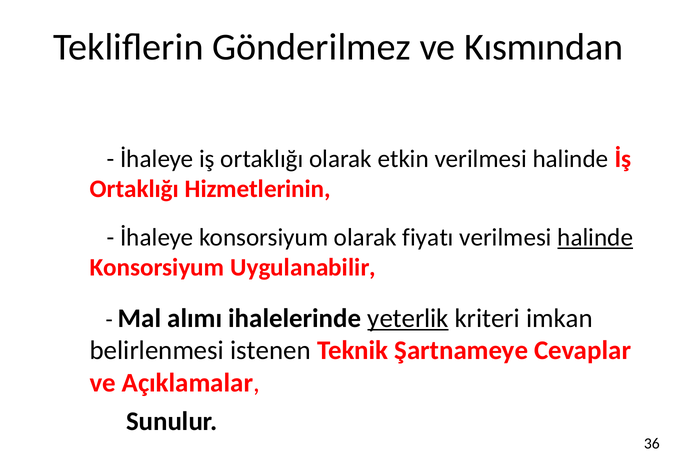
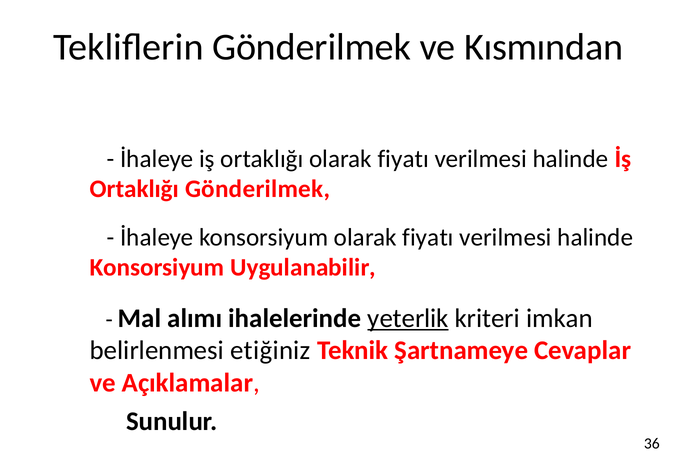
Tekliflerin Gönderilmez: Gönderilmez -> Gönderilmek
ortaklığı olarak etkin: etkin -> fiyatı
Ortaklığı Hizmetlerinin: Hizmetlerinin -> Gönderilmek
halinde at (595, 238) underline: present -> none
istenen: istenen -> etiğiniz
